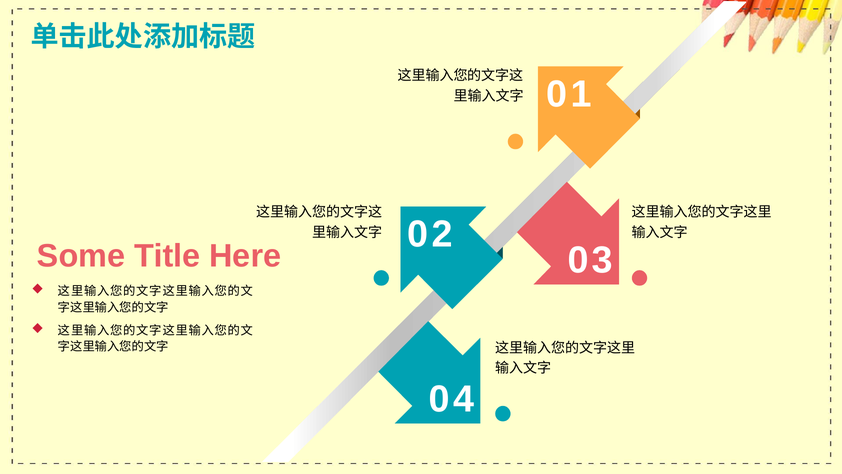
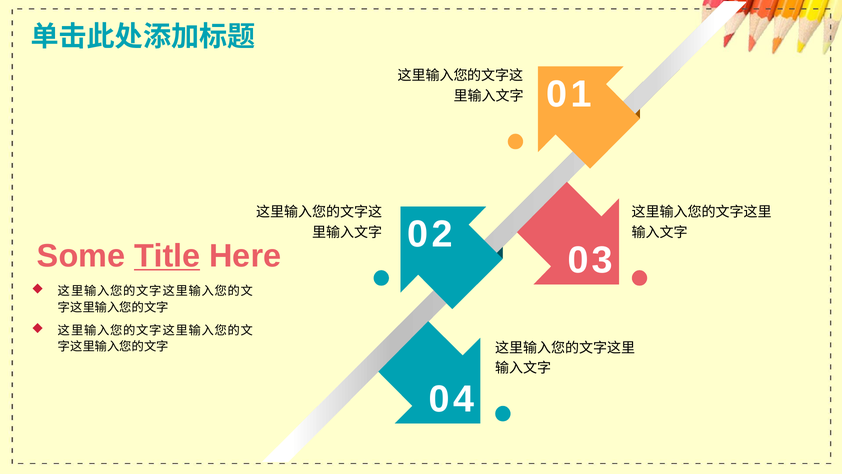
Title underline: none -> present
